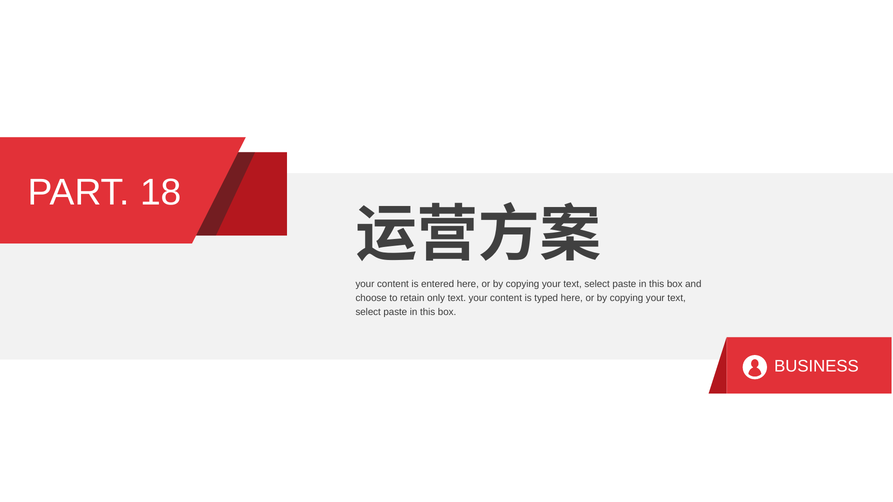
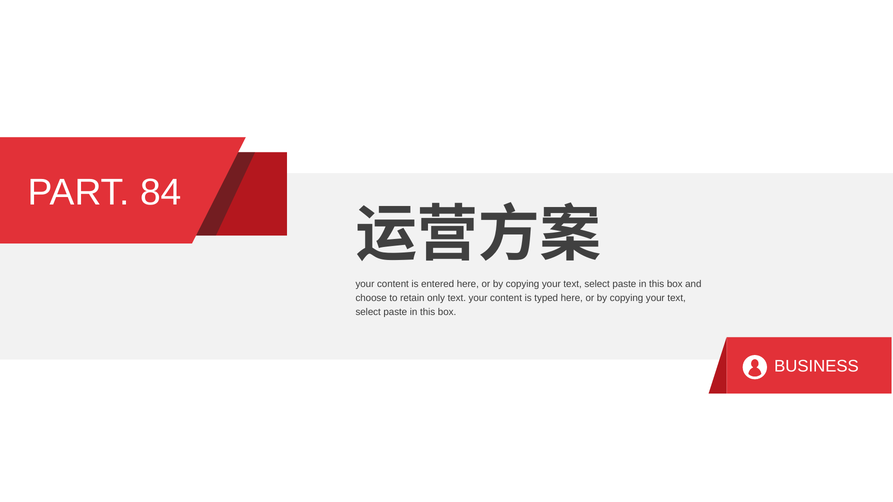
18: 18 -> 84
